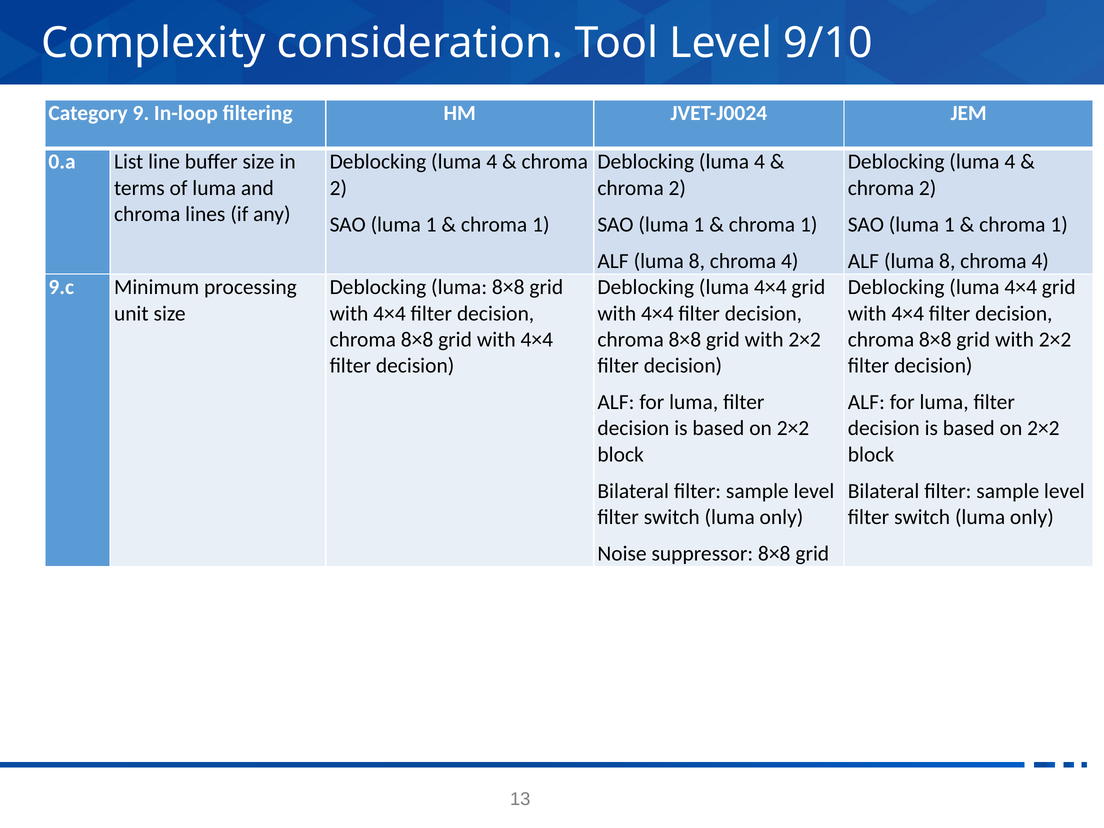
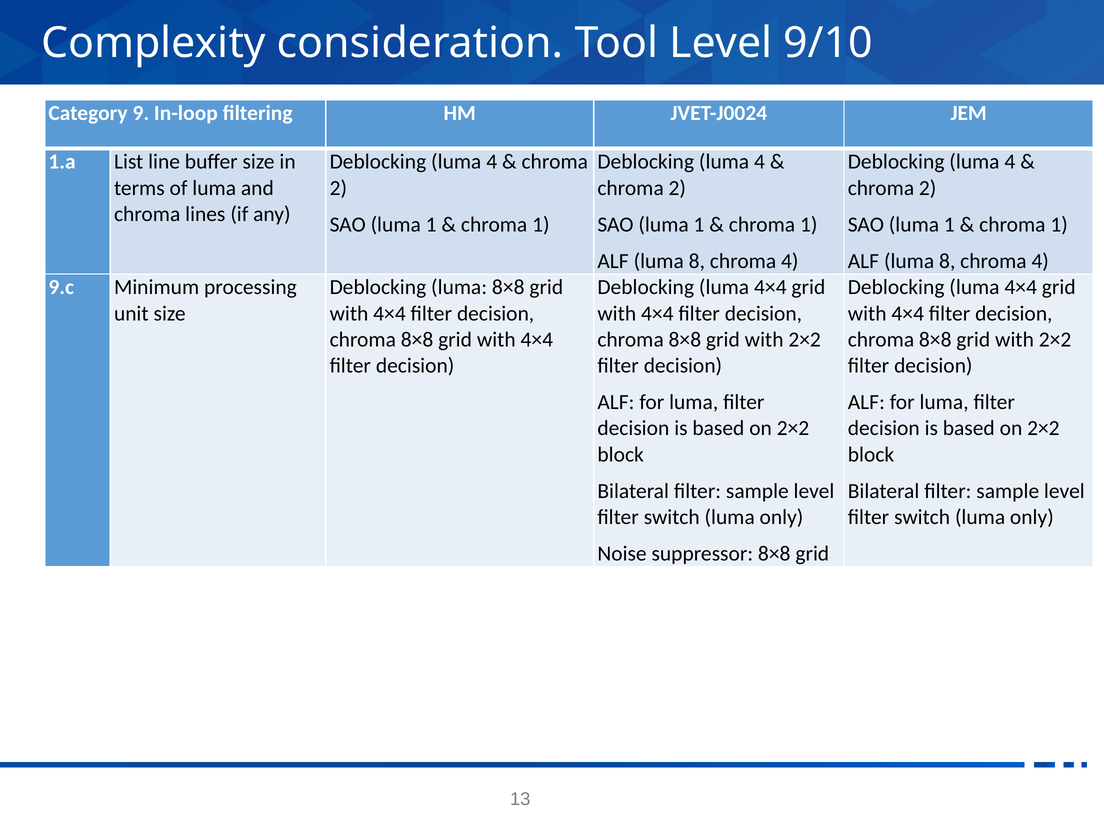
0.a: 0.a -> 1.a
